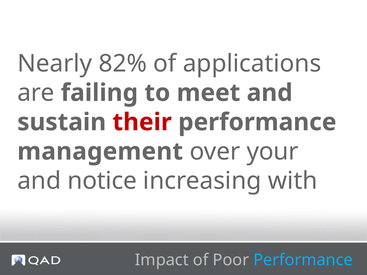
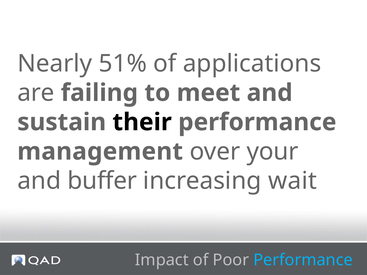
82%: 82% -> 51%
their colour: red -> black
notice: notice -> buffer
with: with -> wait
